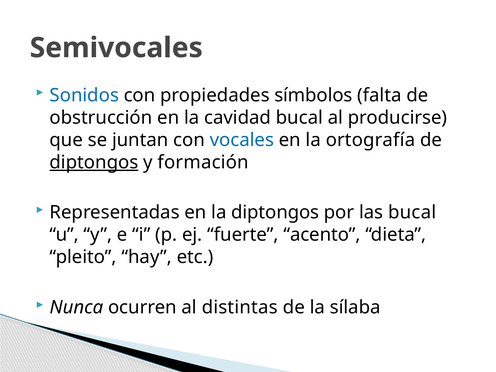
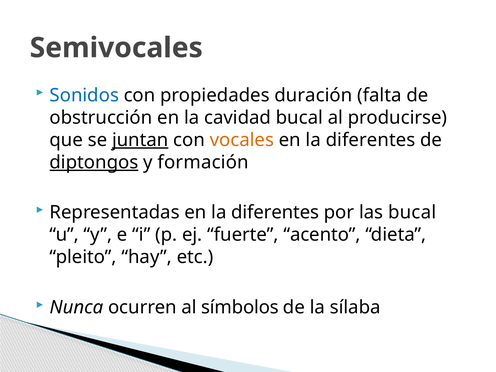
símbolos: símbolos -> duración
juntan underline: none -> present
vocales colour: blue -> orange
ortografía at (370, 140): ortografía -> diferentes
Representadas en la diptongos: diptongos -> diferentes
distintas: distintas -> símbolos
